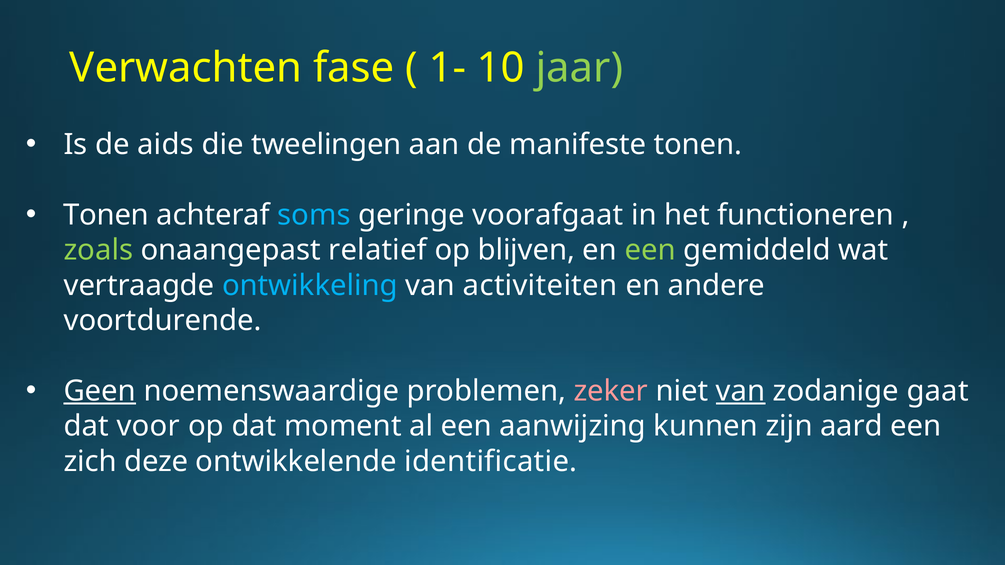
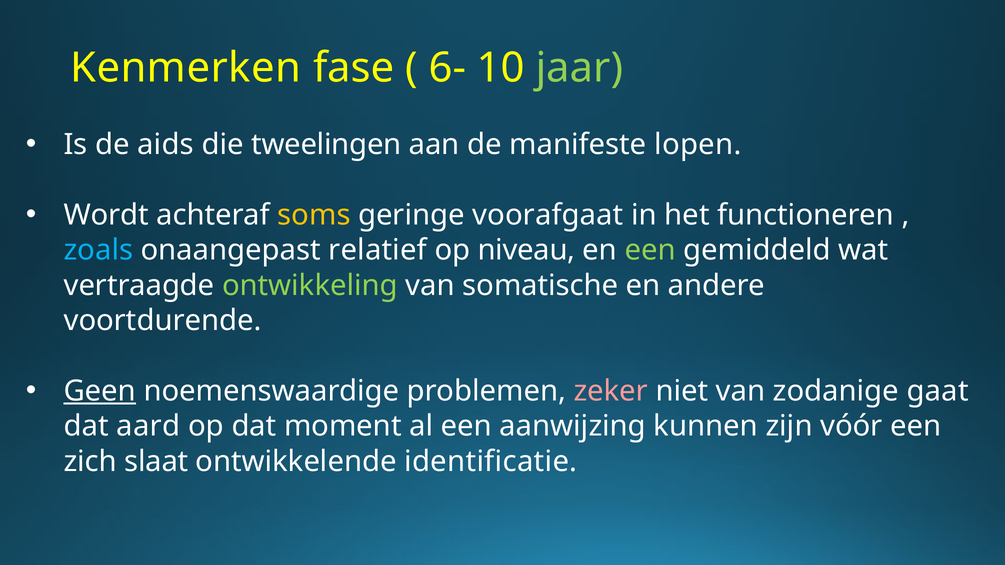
Verwachten: Verwachten -> Kenmerken
1-: 1- -> 6-
manifeste tonen: tonen -> lopen
Tonen at (106, 215): Tonen -> Wordt
soms colour: light blue -> yellow
zoals colour: light green -> light blue
blijven: blijven -> niveau
ontwikkeling colour: light blue -> light green
activiteiten: activiteiten -> somatische
van at (741, 391) underline: present -> none
voor: voor -> aard
aard: aard -> vóór
deze: deze -> slaat
